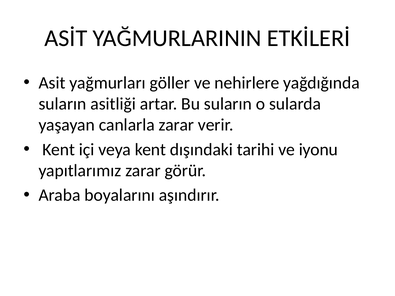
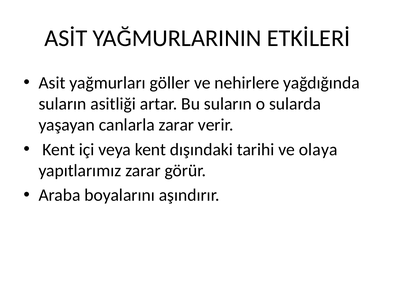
iyonu: iyonu -> olaya
